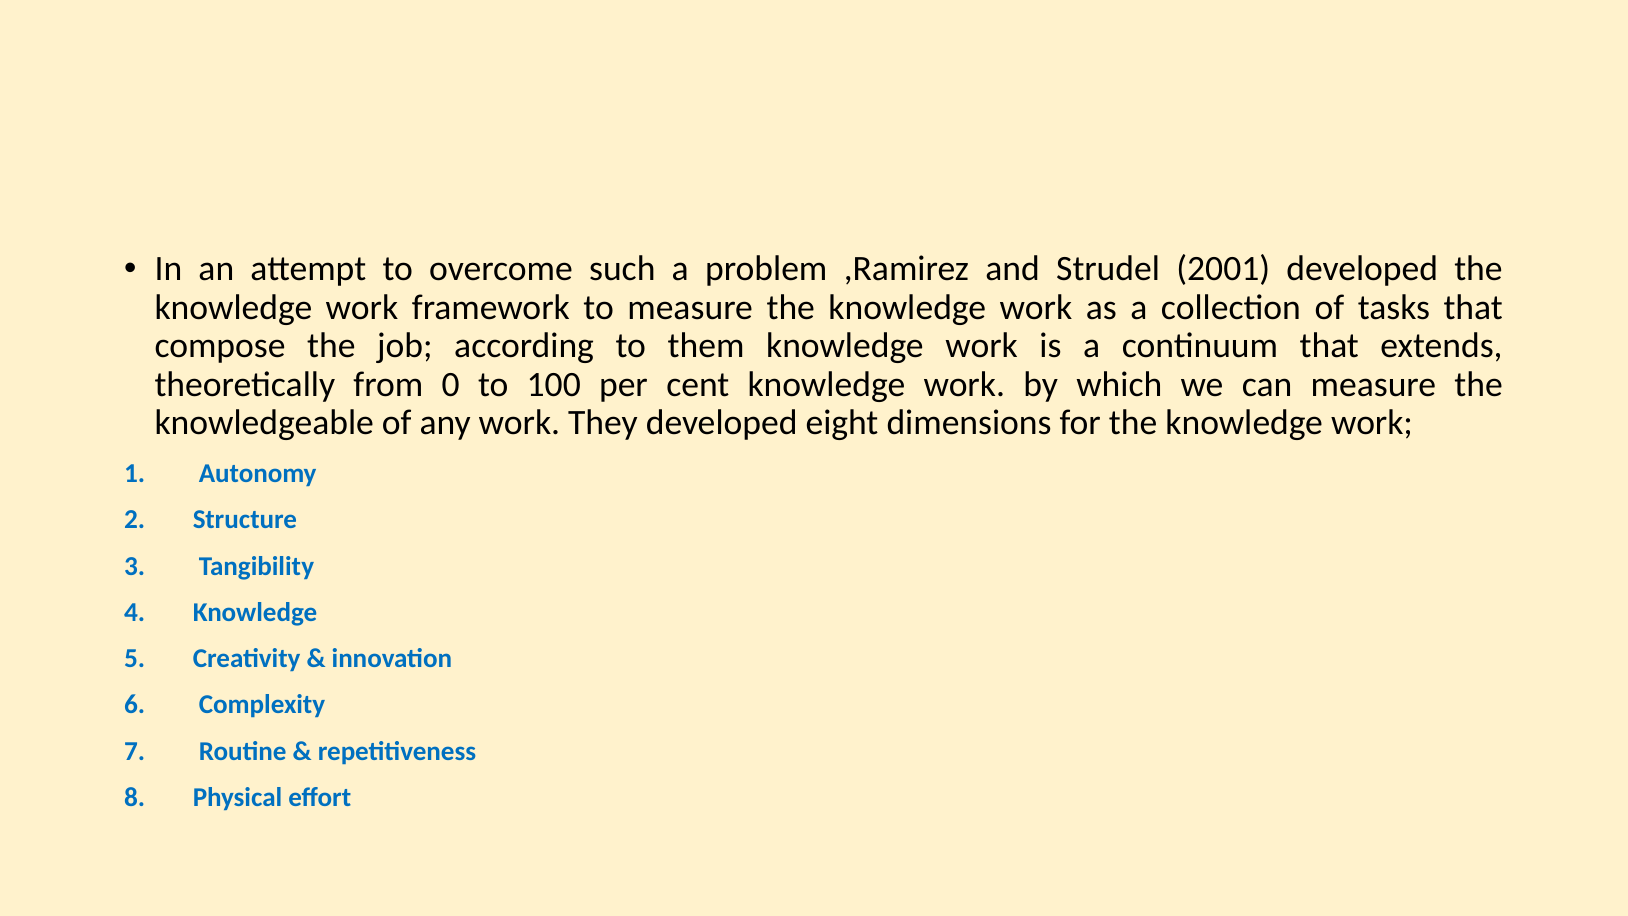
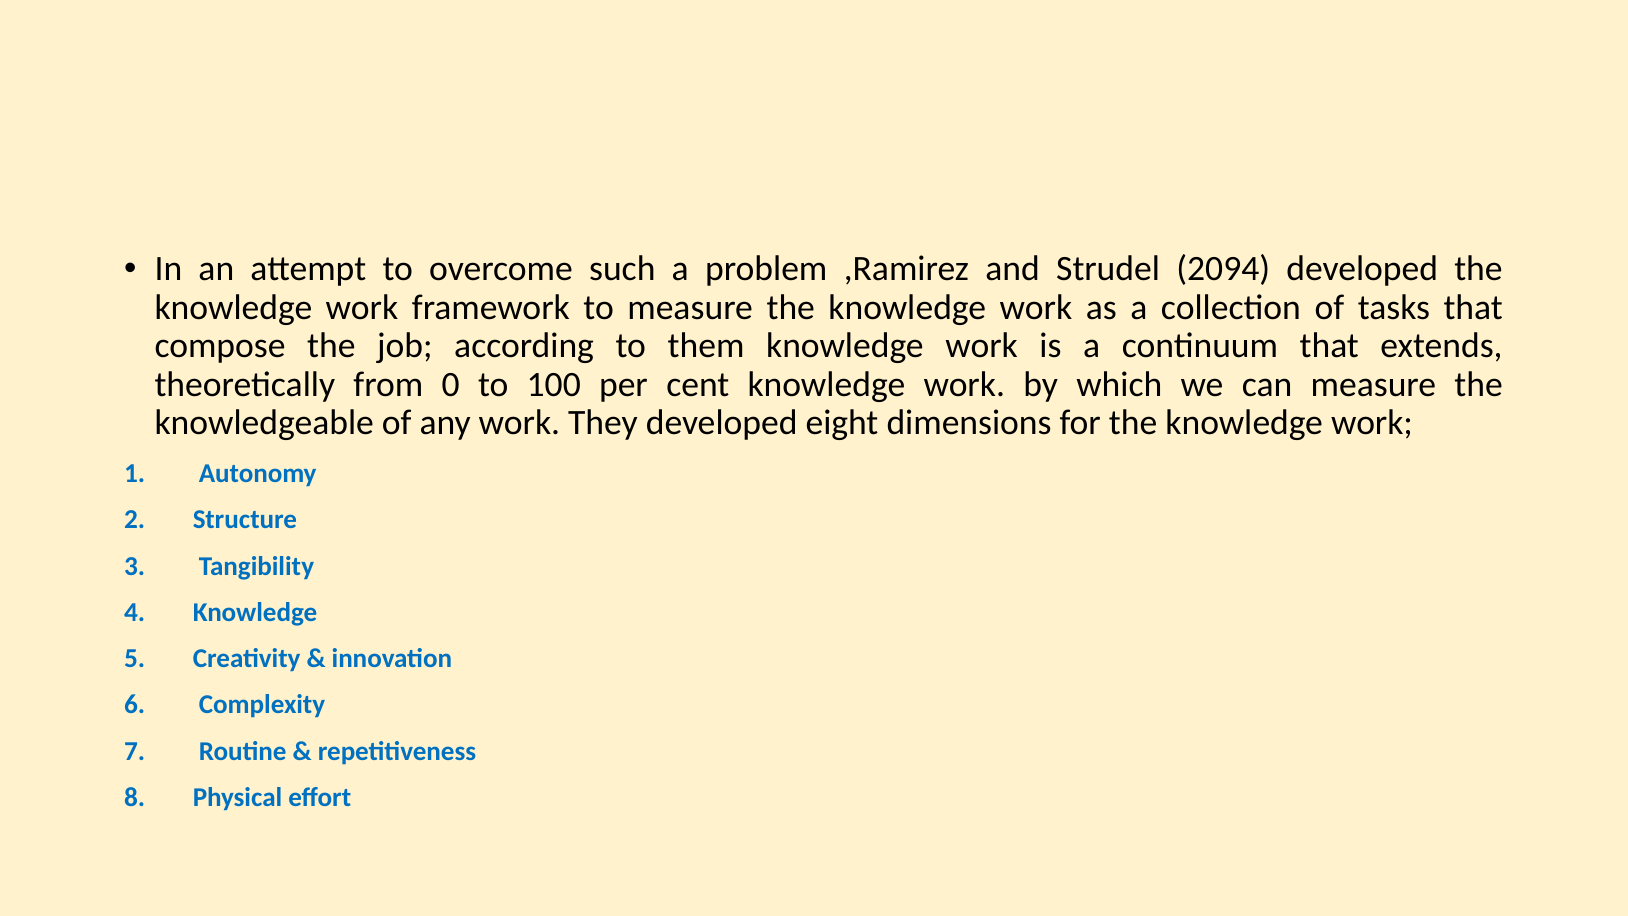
2001: 2001 -> 2094
